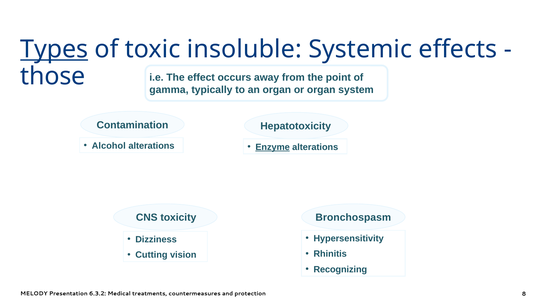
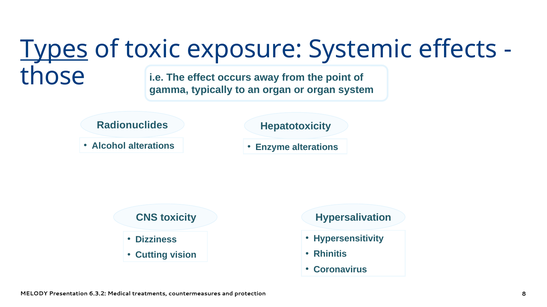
insoluble: insoluble -> exposure
Contamination: Contamination -> Radionuclides
Enzyme underline: present -> none
Bronchospasm: Bronchospasm -> Hypersalivation
Recognizing: Recognizing -> Coronavirus
